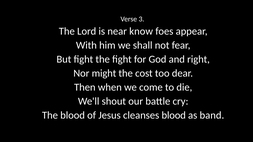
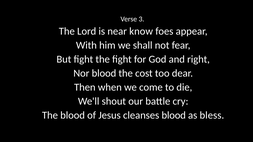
Nor might: might -> blood
band: band -> bless
